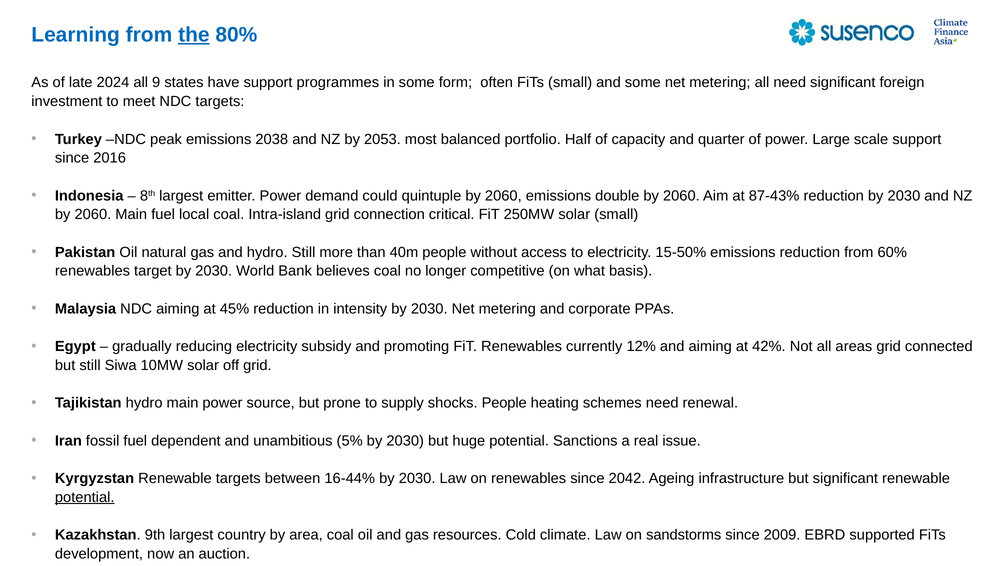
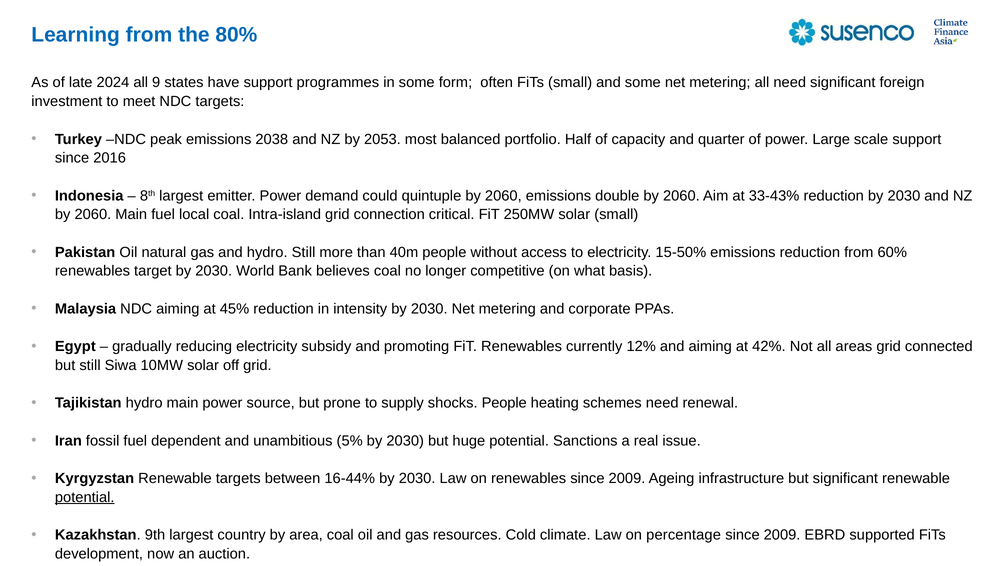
the underline: present -> none
87-43%: 87-43% -> 33-43%
renewables since 2042: 2042 -> 2009
sandstorms: sandstorms -> percentage
